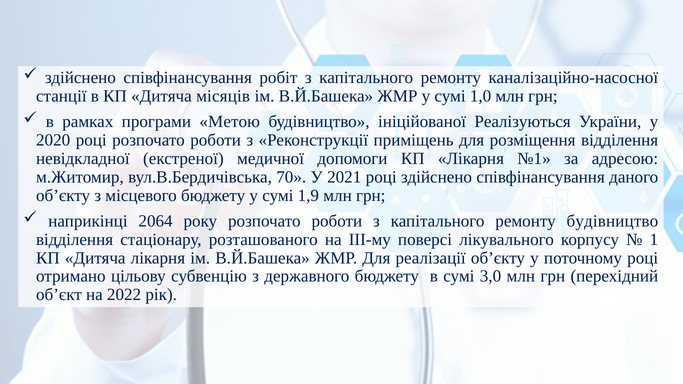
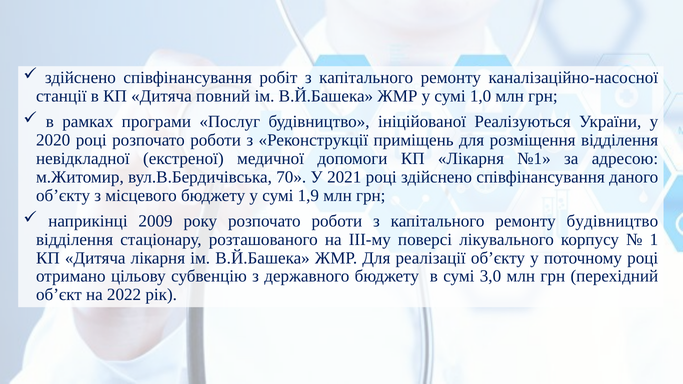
місяців: місяців -> повний
Метою: Метою -> Послуг
2064: 2064 -> 2009
